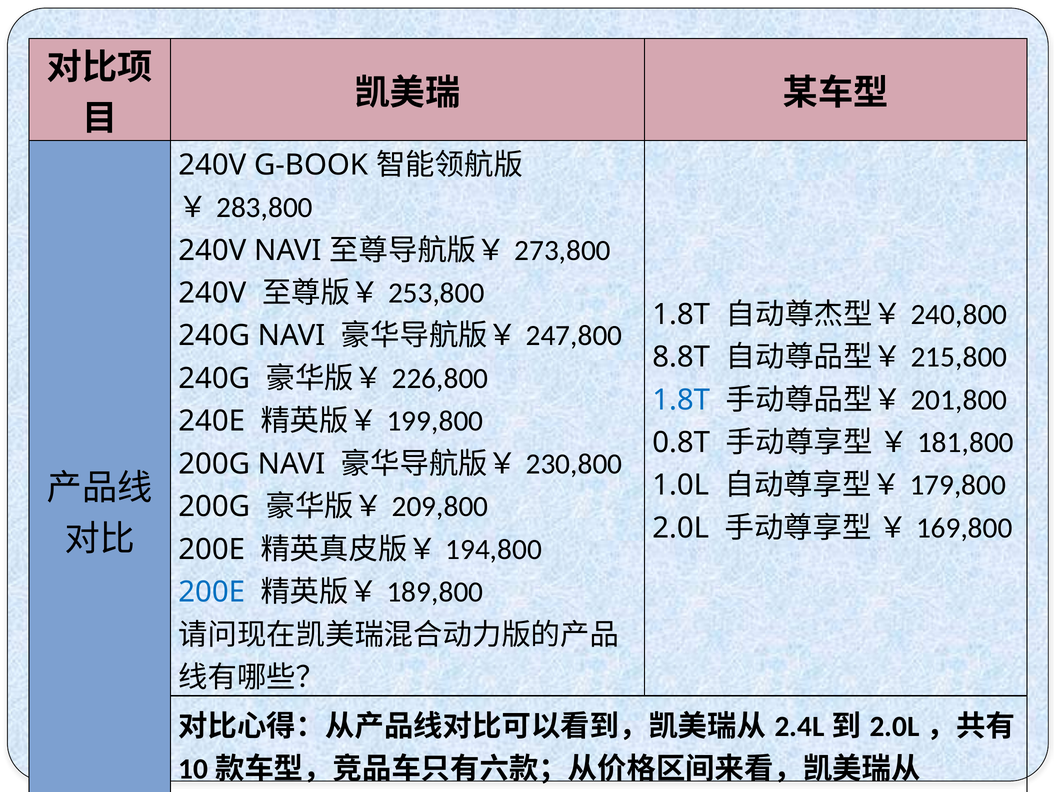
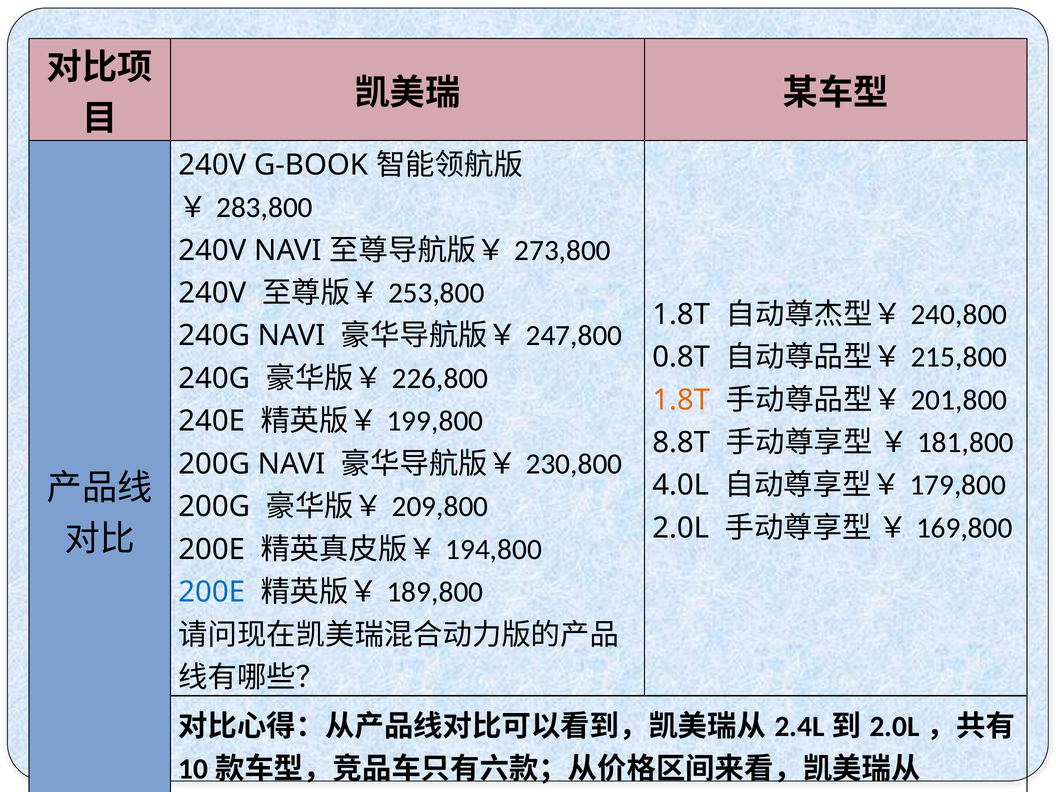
8.8T: 8.8T -> 0.8T
1.8T at (681, 400) colour: blue -> orange
0.8T: 0.8T -> 8.8T
1.0L: 1.0L -> 4.0L
